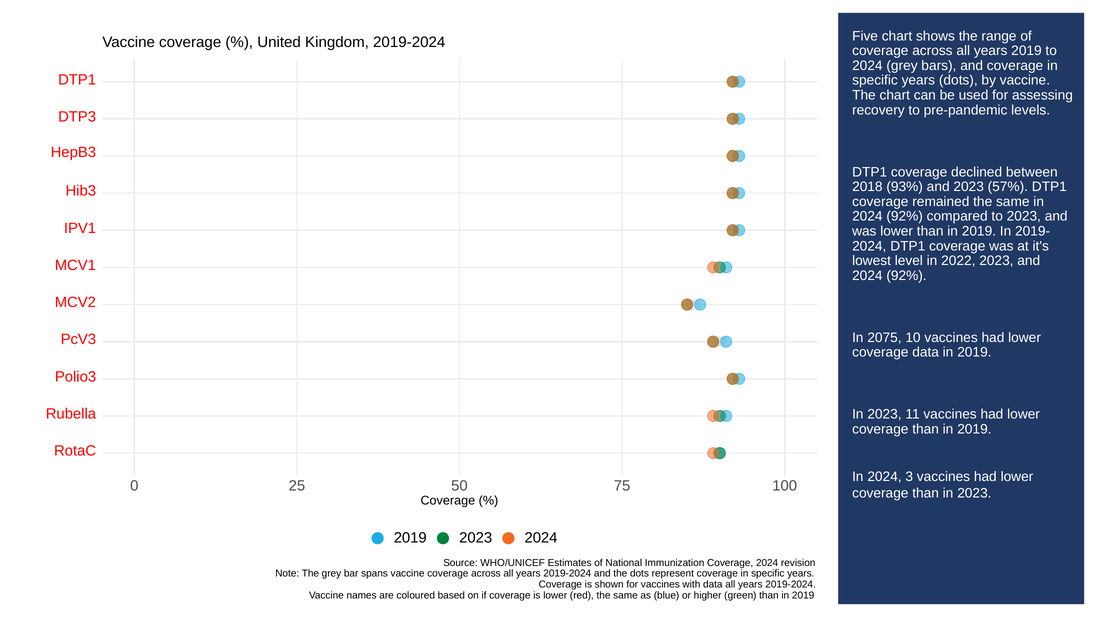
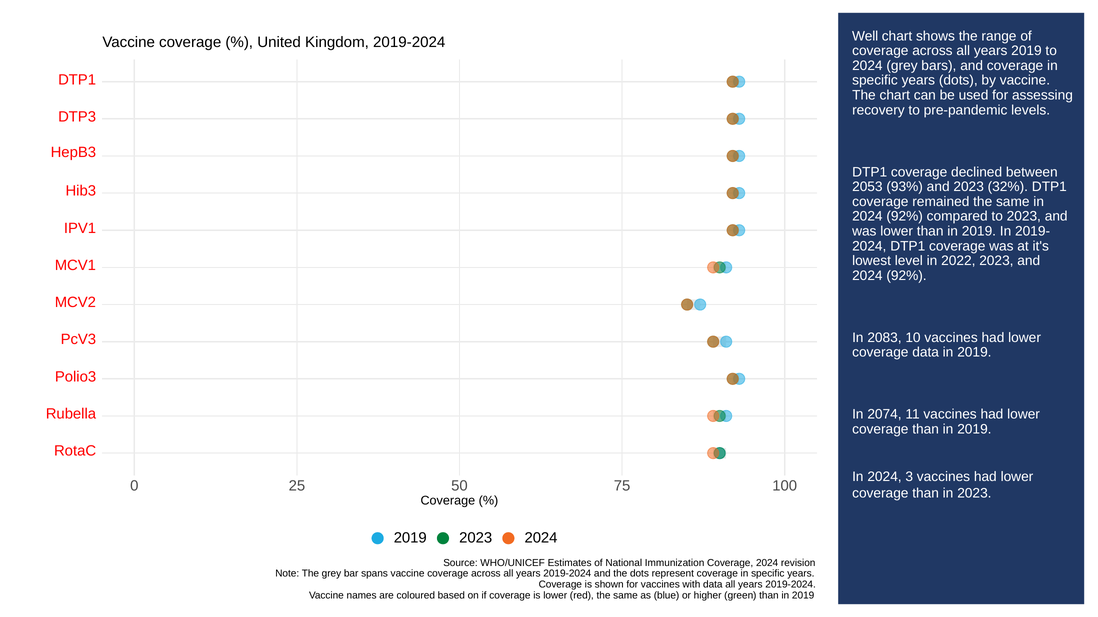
Five: Five -> Well
2018: 2018 -> 2053
57%: 57% -> 32%
2075: 2075 -> 2083
2023 at (884, 415): 2023 -> 2074
